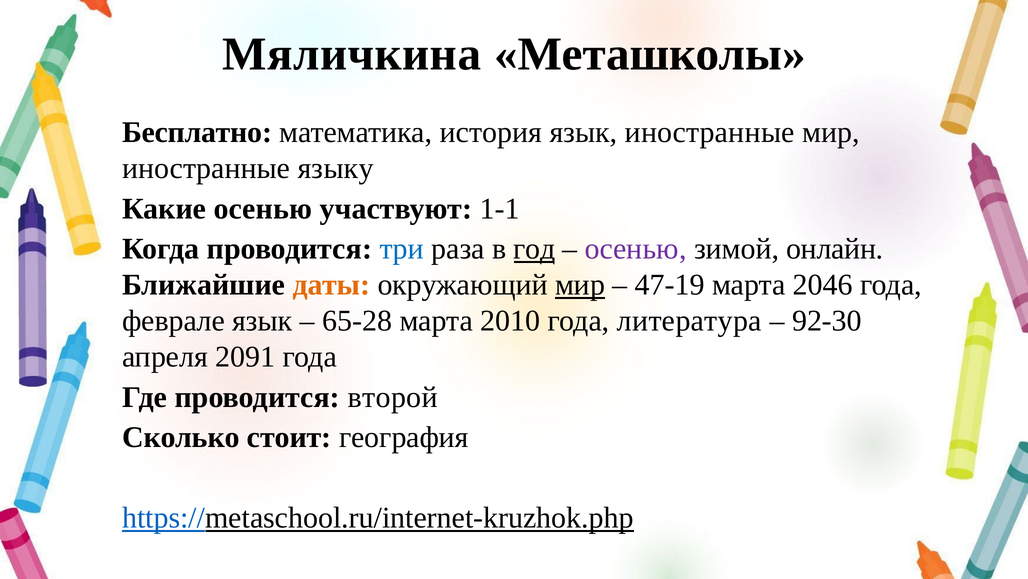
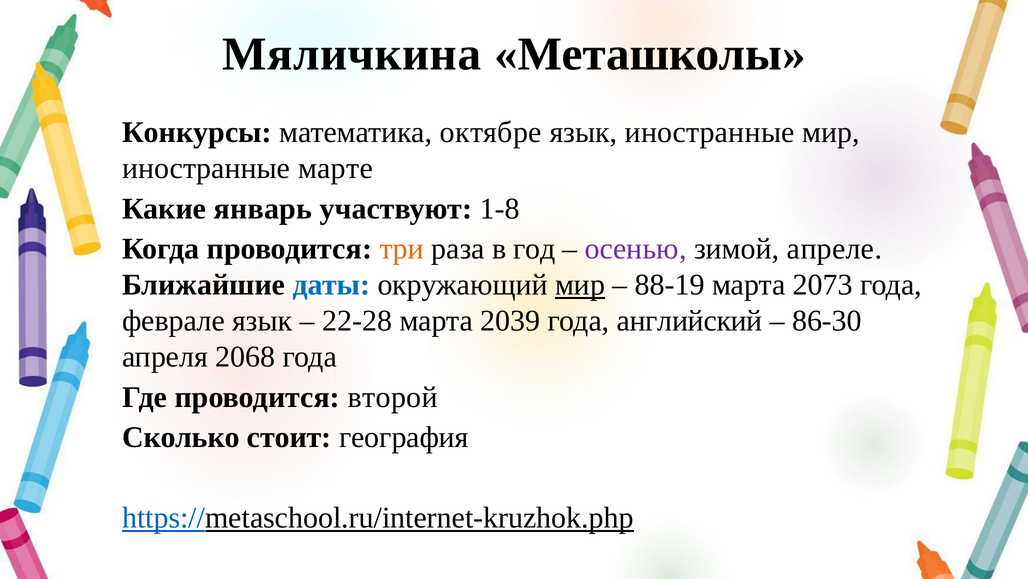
Бесплатно: Бесплатно -> Конкурсы
история: история -> октябре
языку: языку -> марте
Какие осенью: осенью -> январь
1-1: 1-1 -> 1-8
три colour: blue -> orange
год underline: present -> none
онлайн: онлайн -> апреле
даты colour: orange -> blue
47-19: 47-19 -> 88-19
2046: 2046 -> 2073
65-28: 65-28 -> 22-28
2010: 2010 -> 2039
литература: литература -> английский
92-30: 92-30 -> 86-30
2091: 2091 -> 2068
